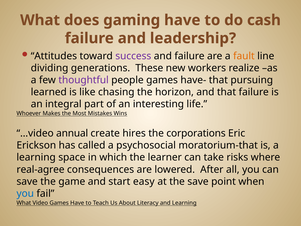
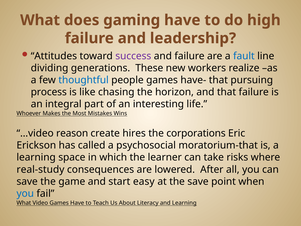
cash: cash -> high
fault colour: orange -> blue
thoughtful colour: purple -> blue
learned: learned -> process
annual: annual -> reason
real-agree: real-agree -> real-study
